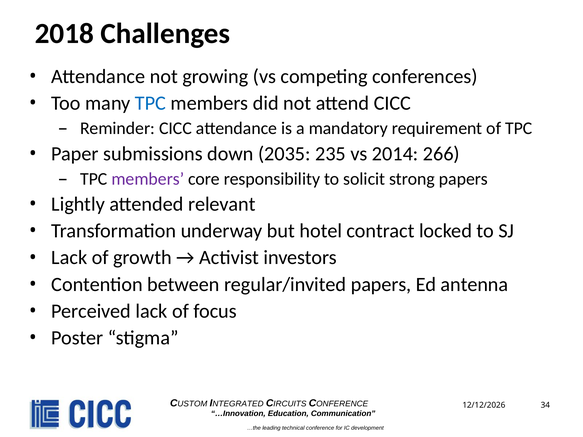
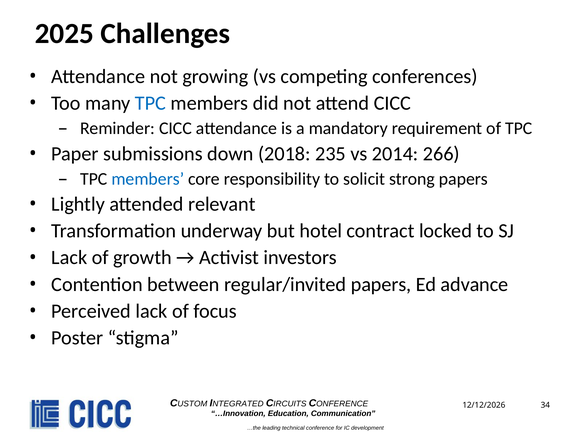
2018: 2018 -> 2025
2035: 2035 -> 2018
members at (148, 179) colour: purple -> blue
antenna: antenna -> advance
